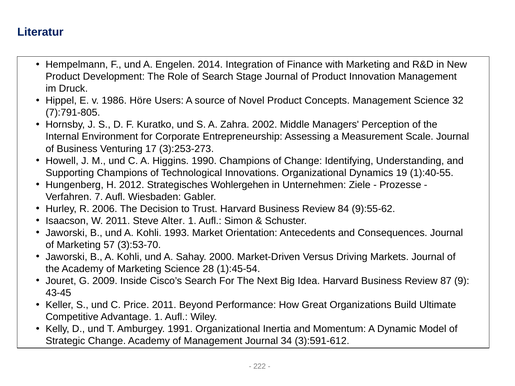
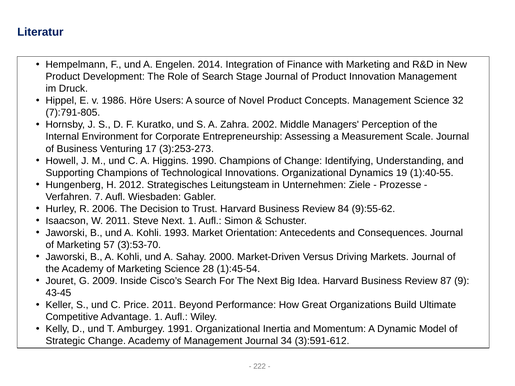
Wohlergehen: Wohlergehen -> Leitungsteam
Steve Alter: Alter -> Next
